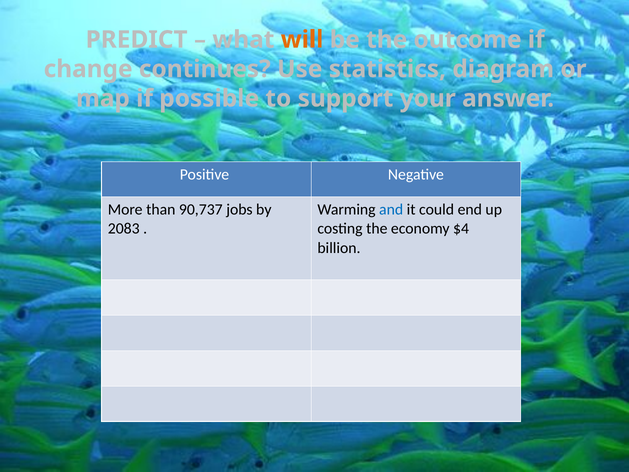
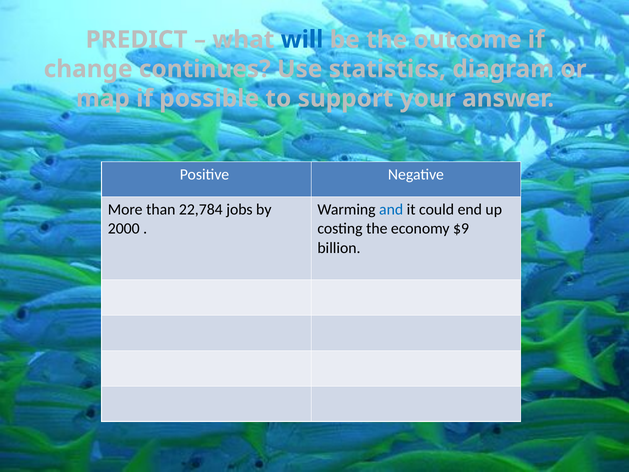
will colour: orange -> blue
90,737: 90,737 -> 22,784
2083: 2083 -> 2000
$4: $4 -> $9
